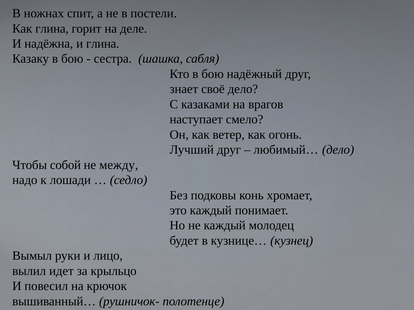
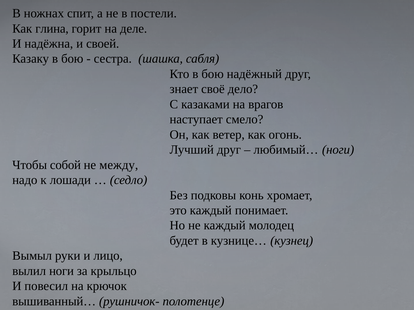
и глина: глина -> своей
любимый… дело: дело -> ноги
вылил идет: идет -> ноги
